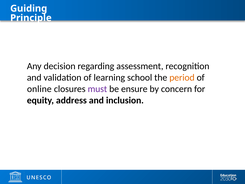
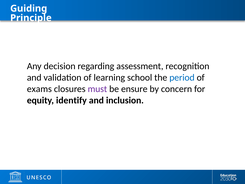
period colour: orange -> blue
online: online -> exams
address: address -> identify
